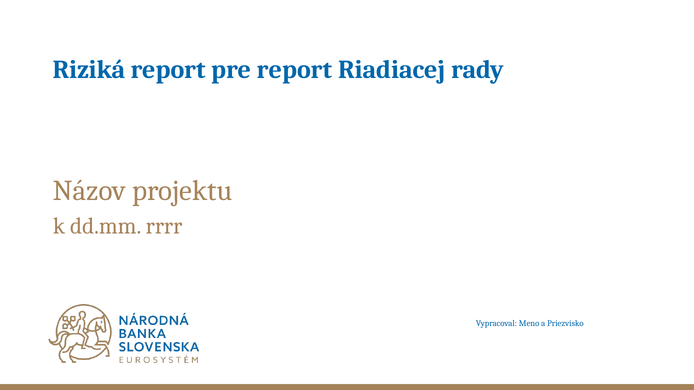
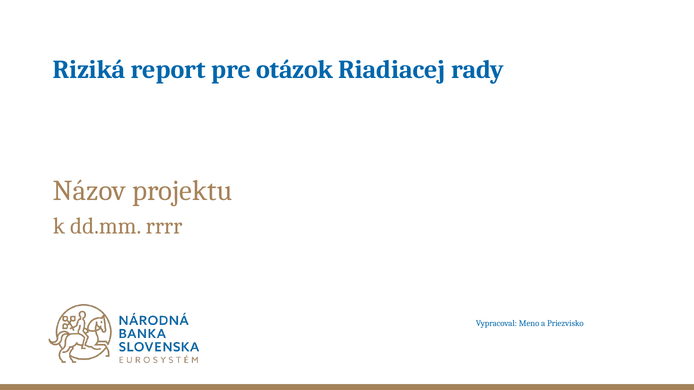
pre report: report -> otázok
